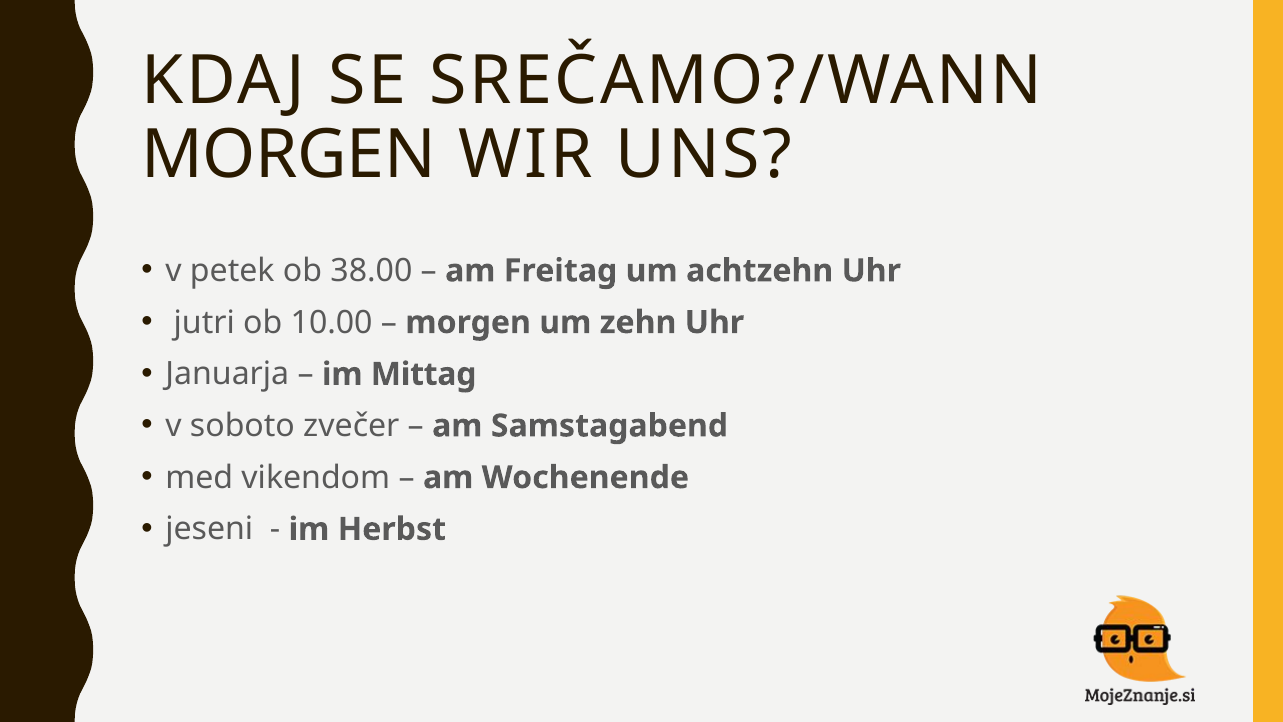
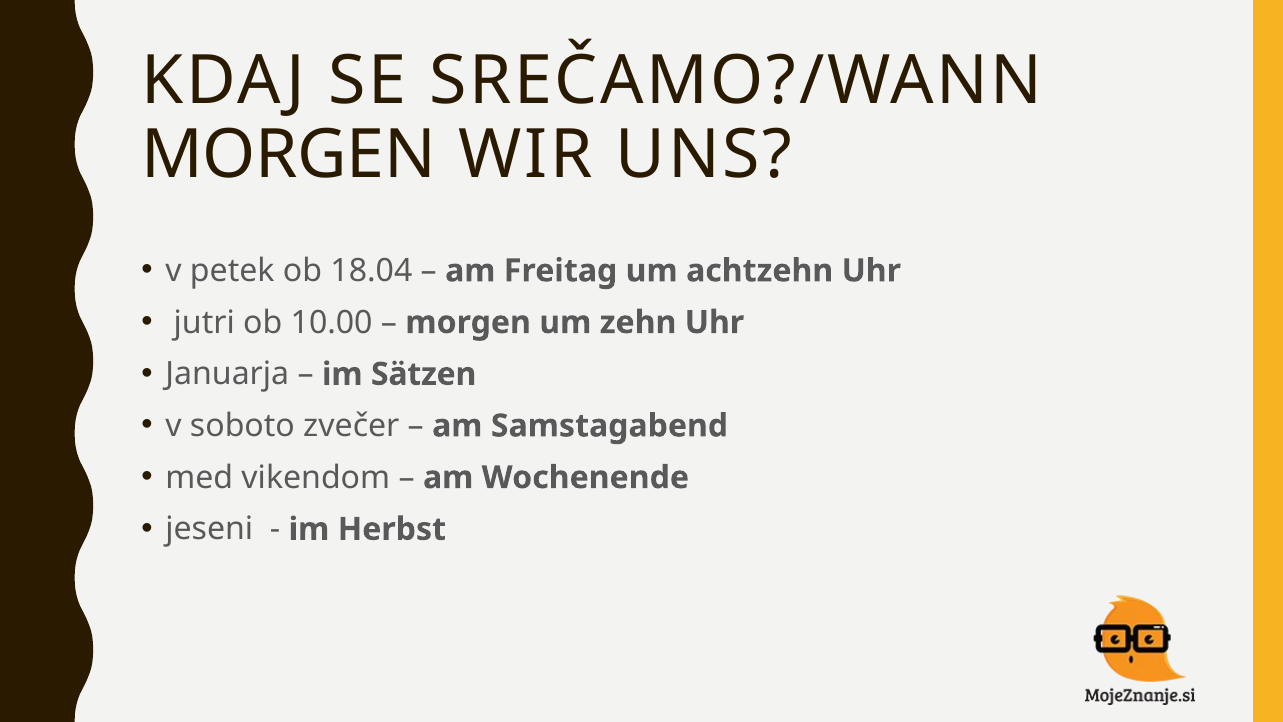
38.00: 38.00 -> 18.04
Mittag: Mittag -> Sätzen
